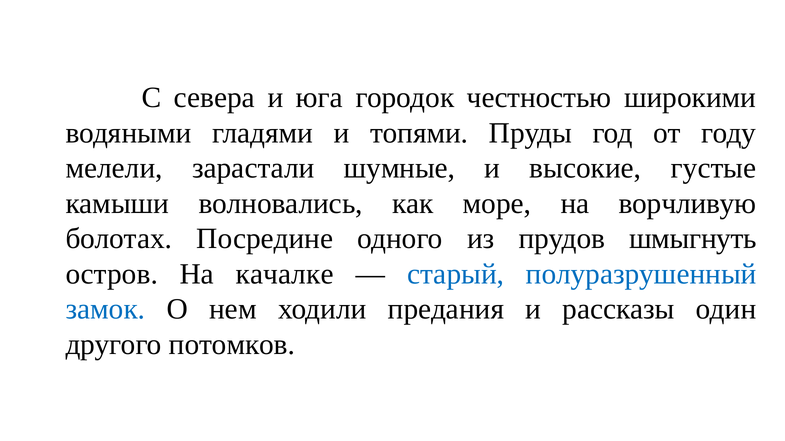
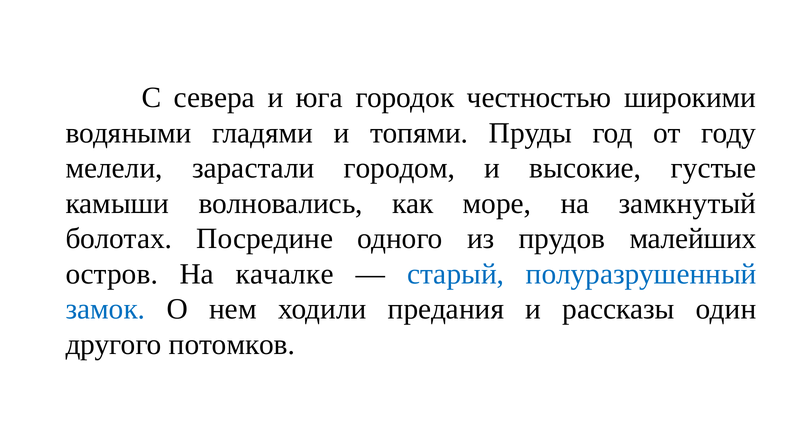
шумные: шумные -> городом
ворчливую: ворчливую -> замкнутый
шмыгнуть: шмыгнуть -> малейших
